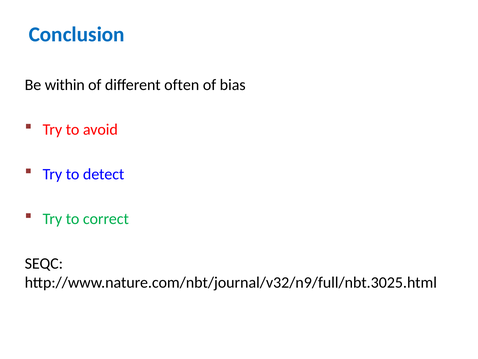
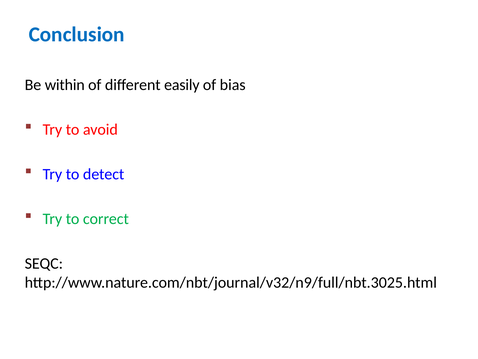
often: often -> easily
